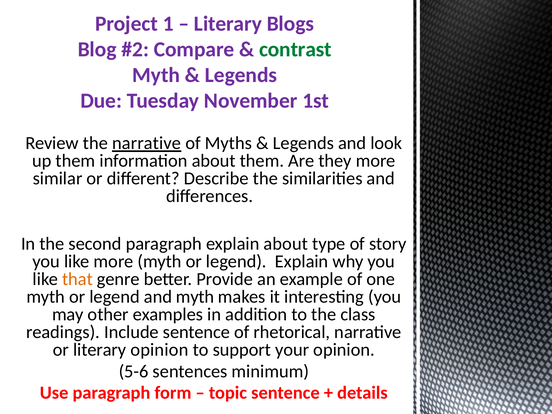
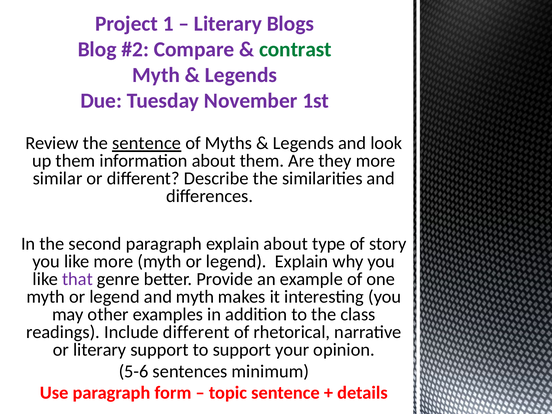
the narrative: narrative -> sentence
that colour: orange -> purple
Include sentence: sentence -> different
literary opinion: opinion -> support
